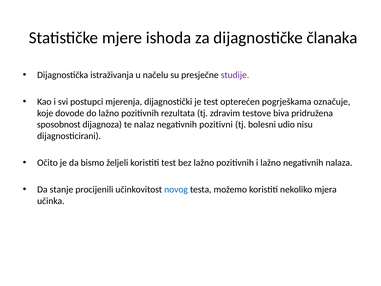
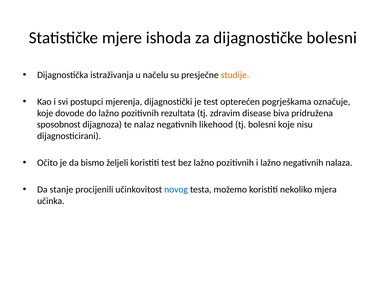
dijagnostičke članaka: članaka -> bolesni
studije colour: purple -> orange
testove: testove -> disease
pozitivni: pozitivni -> likehood
bolesni udio: udio -> koje
